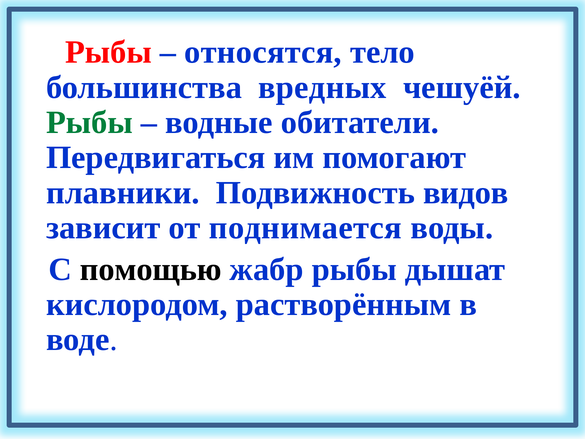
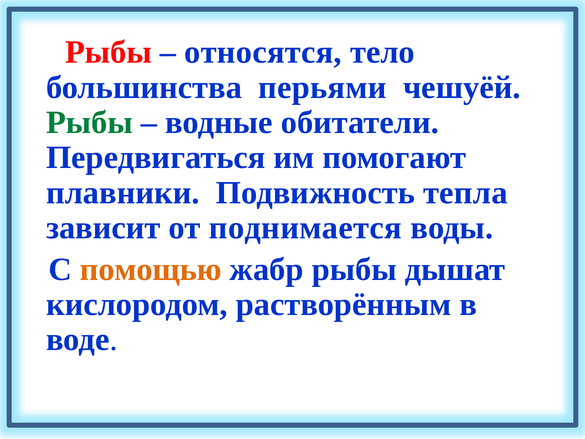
вредных: вредных -> перьями
видов: видов -> тепла
помощью colour: black -> orange
